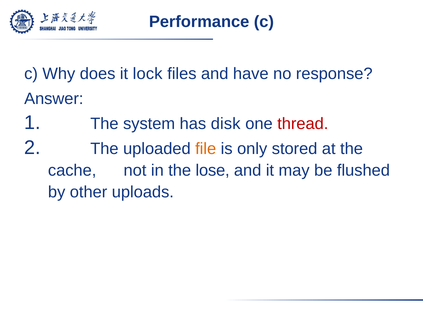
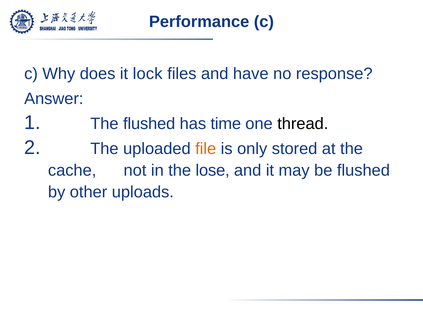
The system: system -> flushed
disk: disk -> time
thread colour: red -> black
